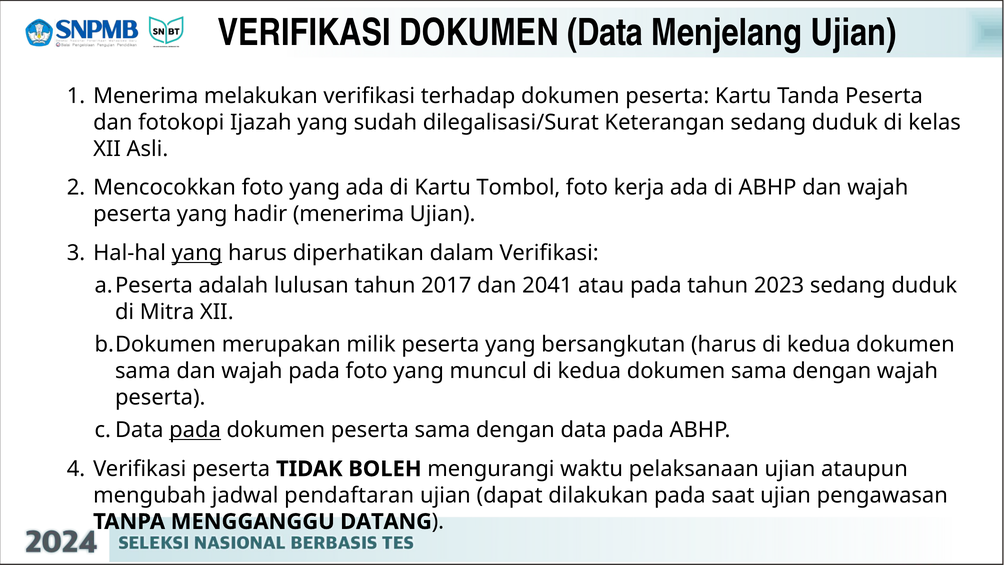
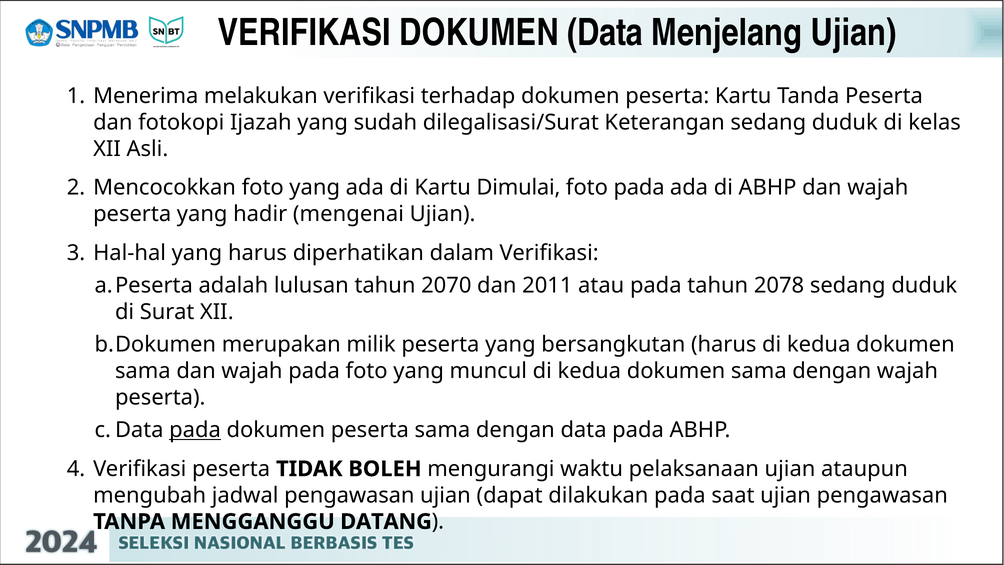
Tombol: Tombol -> Dimulai
foto kerja: kerja -> pada
hadir menerima: menerima -> mengenai
yang at (197, 253) underline: present -> none
2017: 2017 -> 2070
2041: 2041 -> 2011
2023: 2023 -> 2078
Mitra: Mitra -> Surat
jadwal pendaftaran: pendaftaran -> pengawasan
